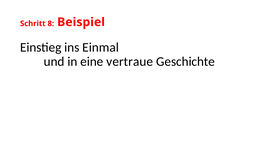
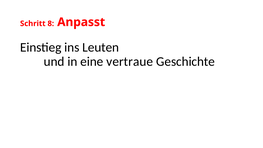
Beispiel: Beispiel -> Anpasst
Einmal: Einmal -> Leuten
